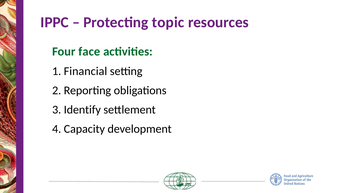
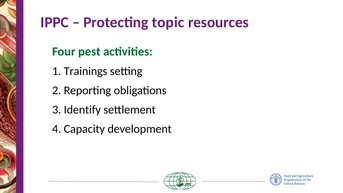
face: face -> pest
Financial: Financial -> Trainings
